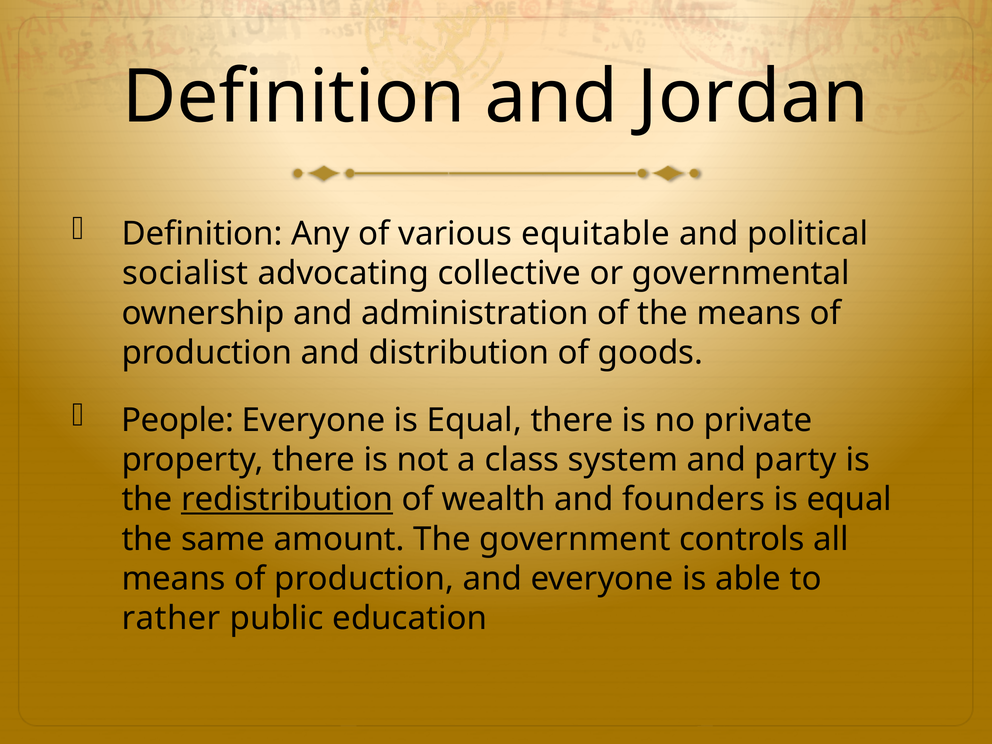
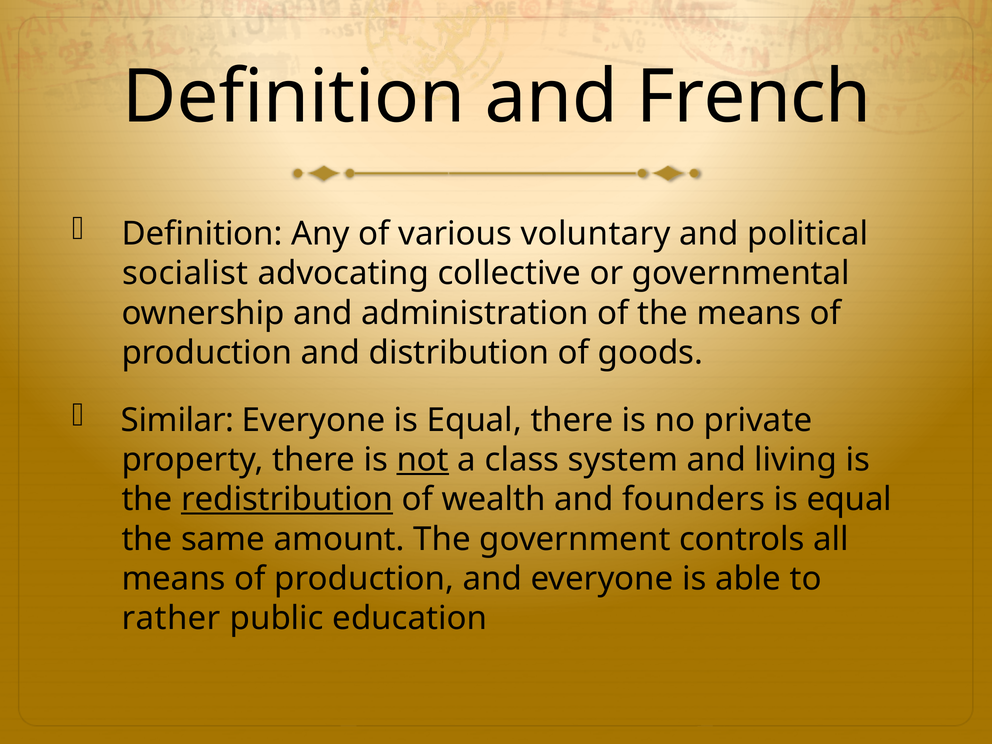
Jordan: Jordan -> French
equitable: equitable -> voluntary
People: People -> Similar
not underline: none -> present
party: party -> living
